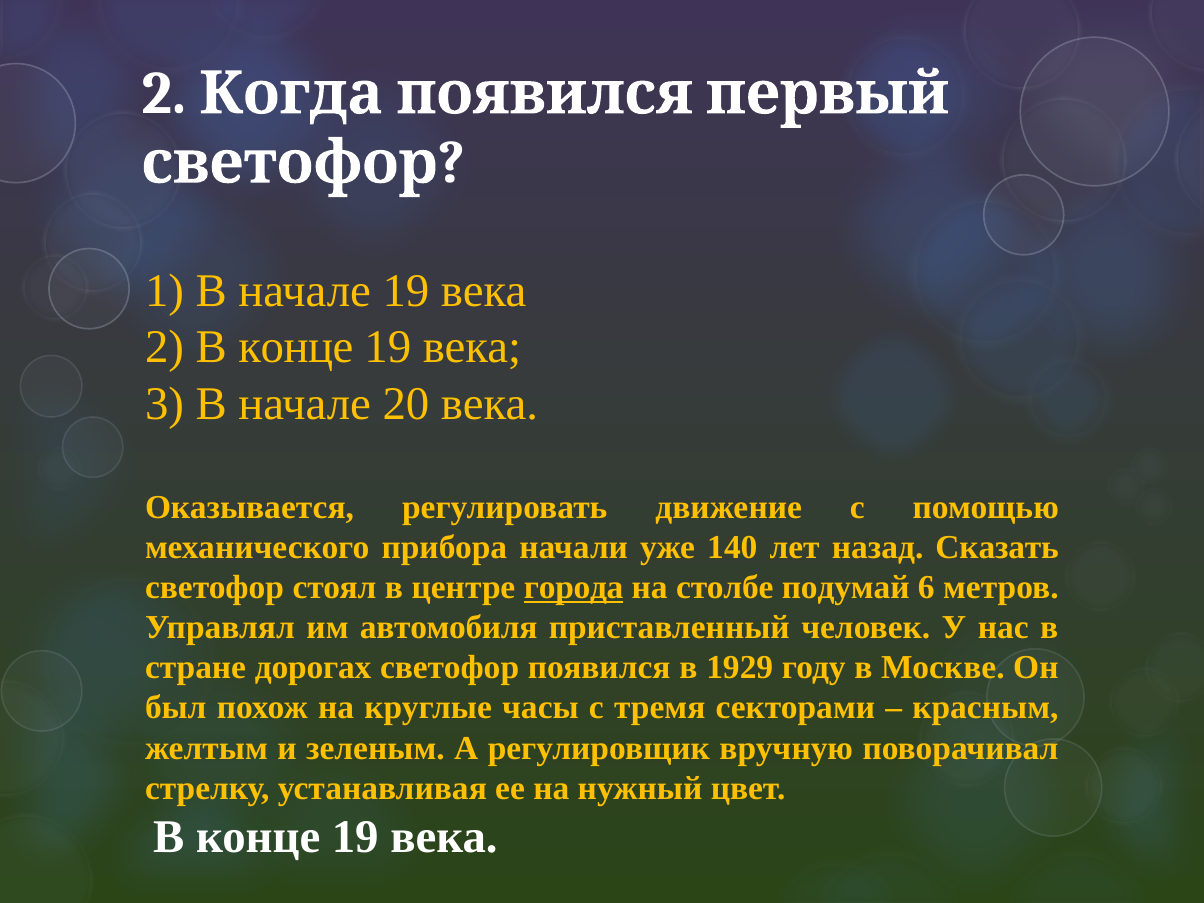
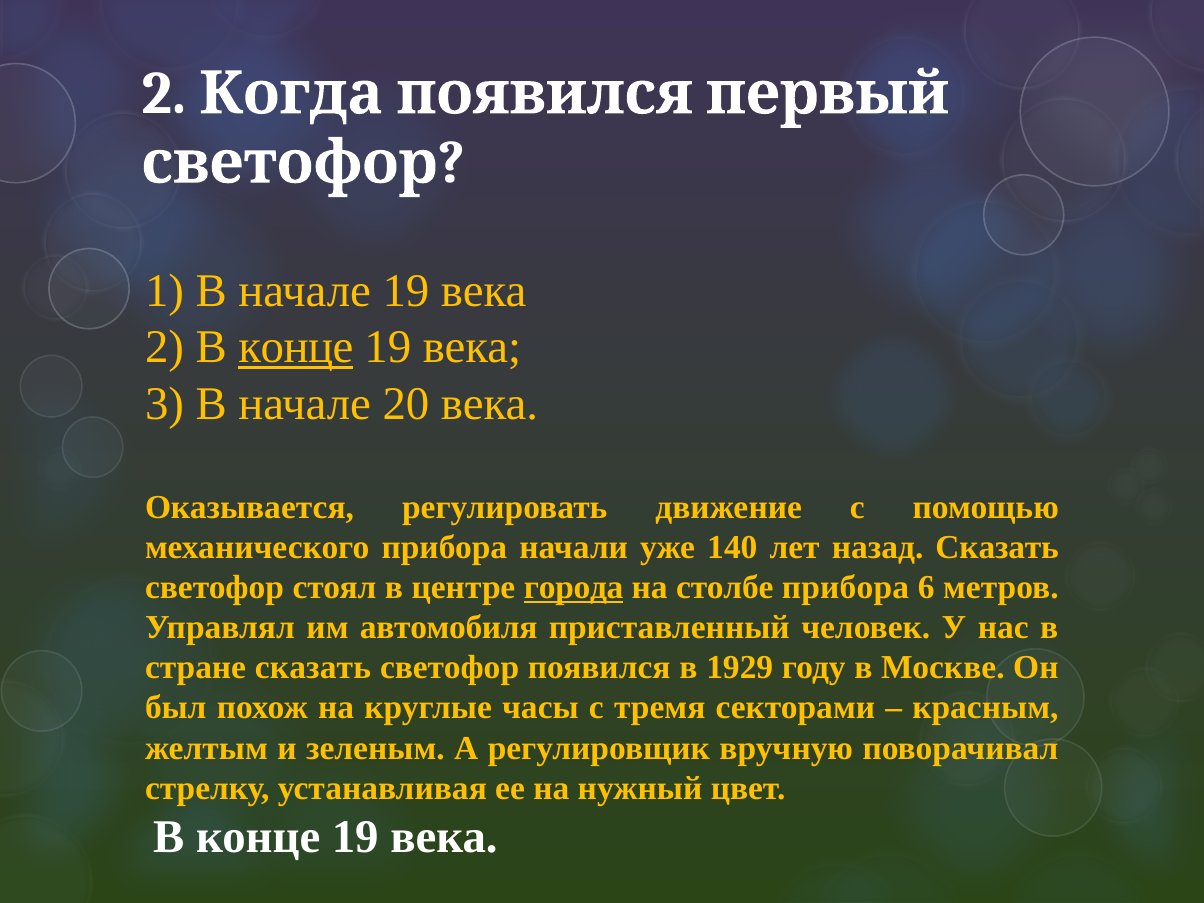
конце at (296, 347) underline: none -> present
столбе подумай: подумай -> прибора
стране дорогах: дорогах -> сказать
